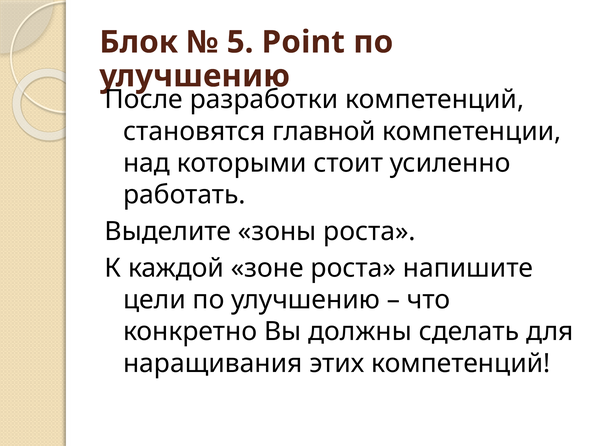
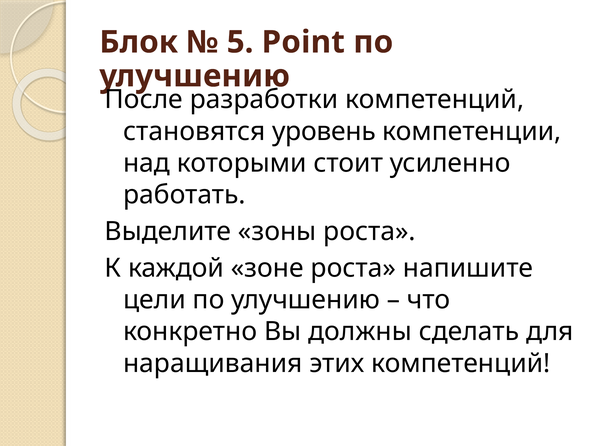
главной: главной -> уровень
